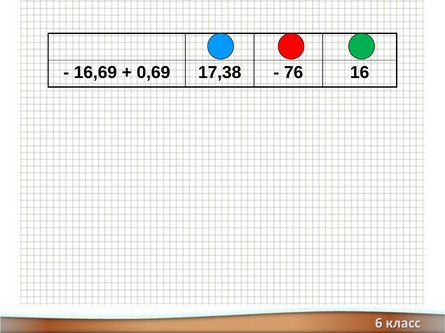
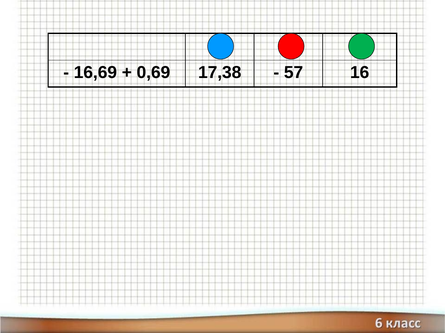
76: 76 -> 57
